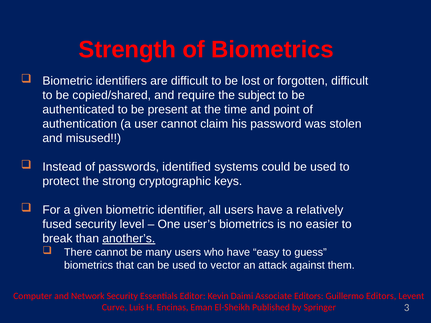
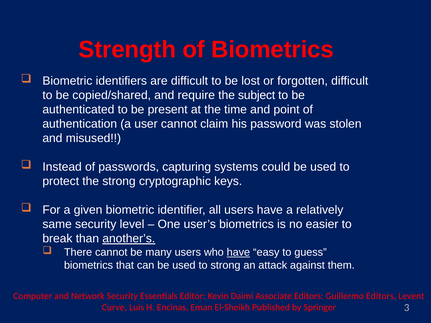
identified: identified -> capturing
fused: fused -> same
have at (238, 252) underline: none -> present
to vector: vector -> strong
